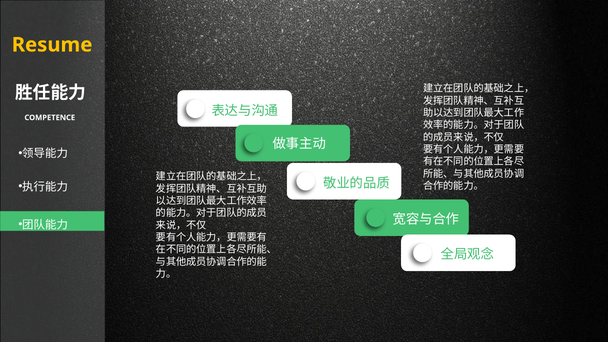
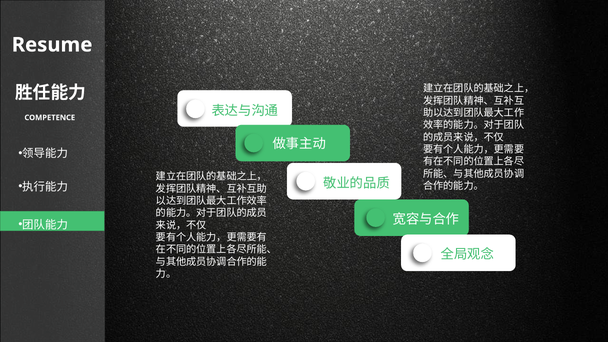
Resume colour: yellow -> white
